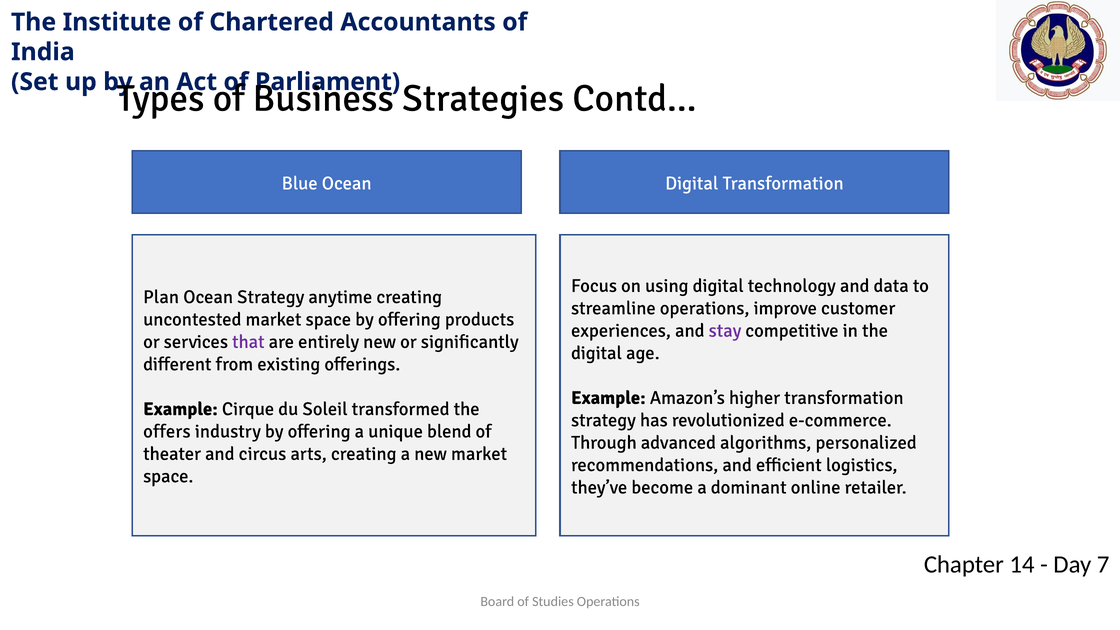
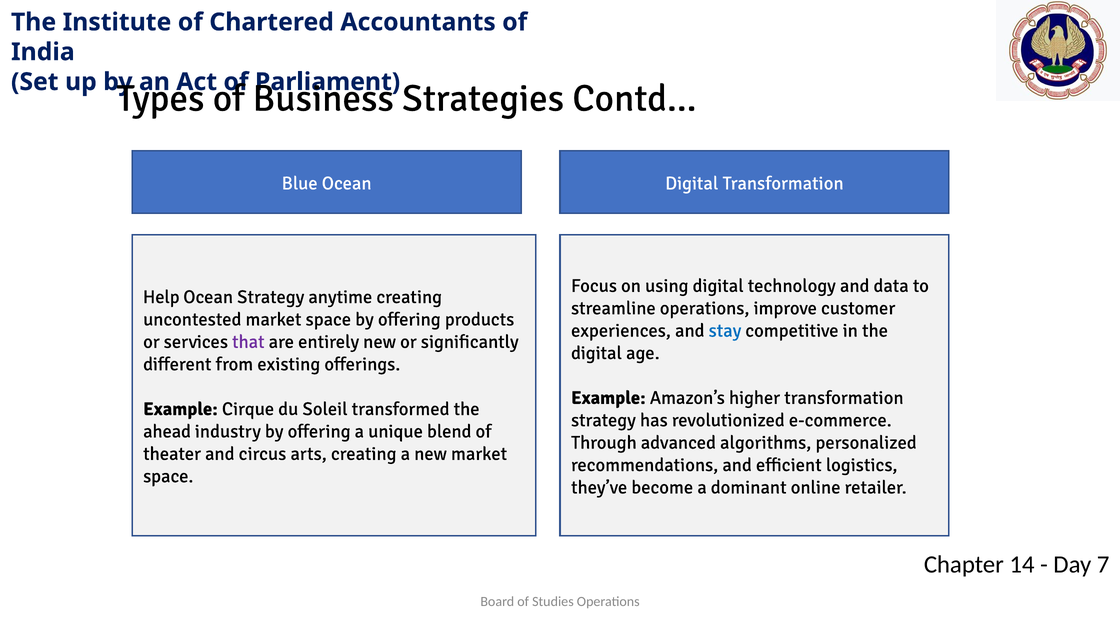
Plan: Plan -> Help
stay colour: purple -> blue
offers: offers -> ahead
